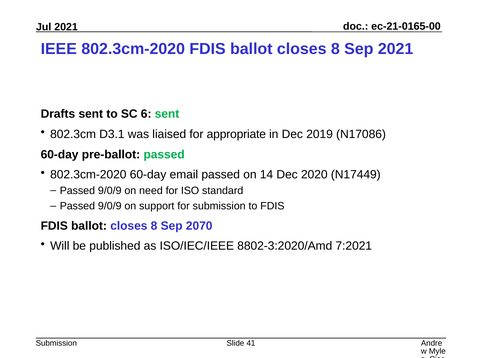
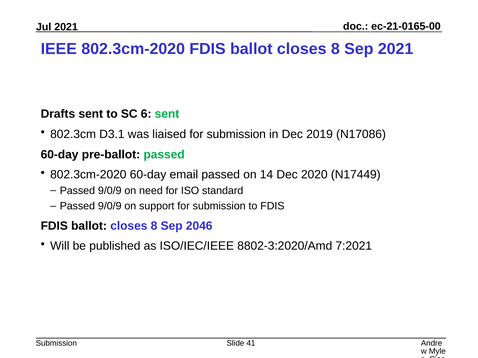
liaised for appropriate: appropriate -> submission
2070: 2070 -> 2046
